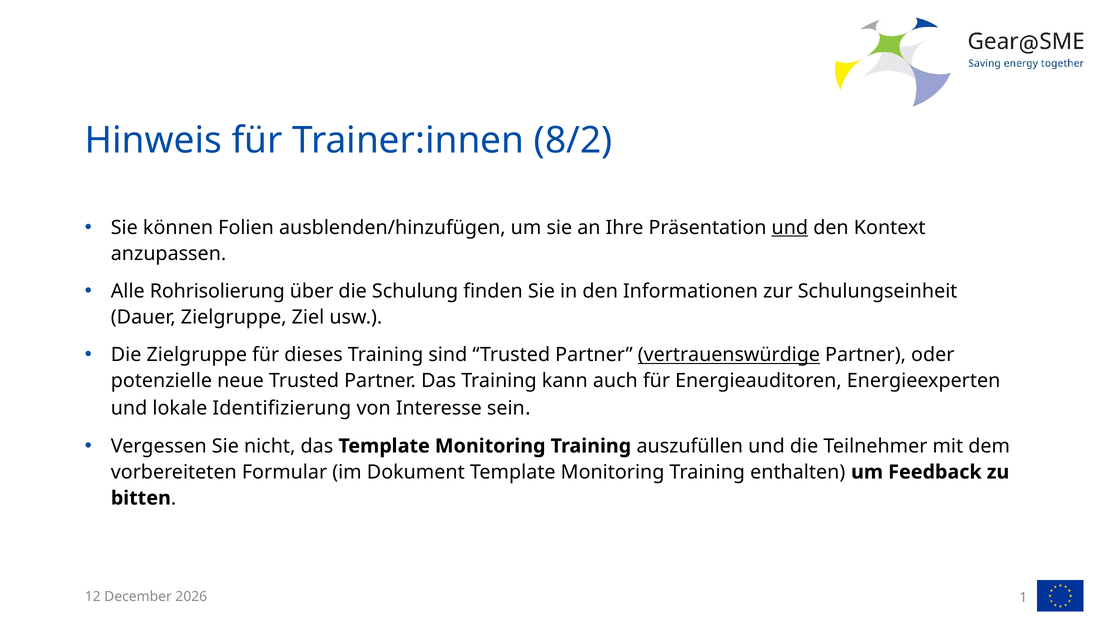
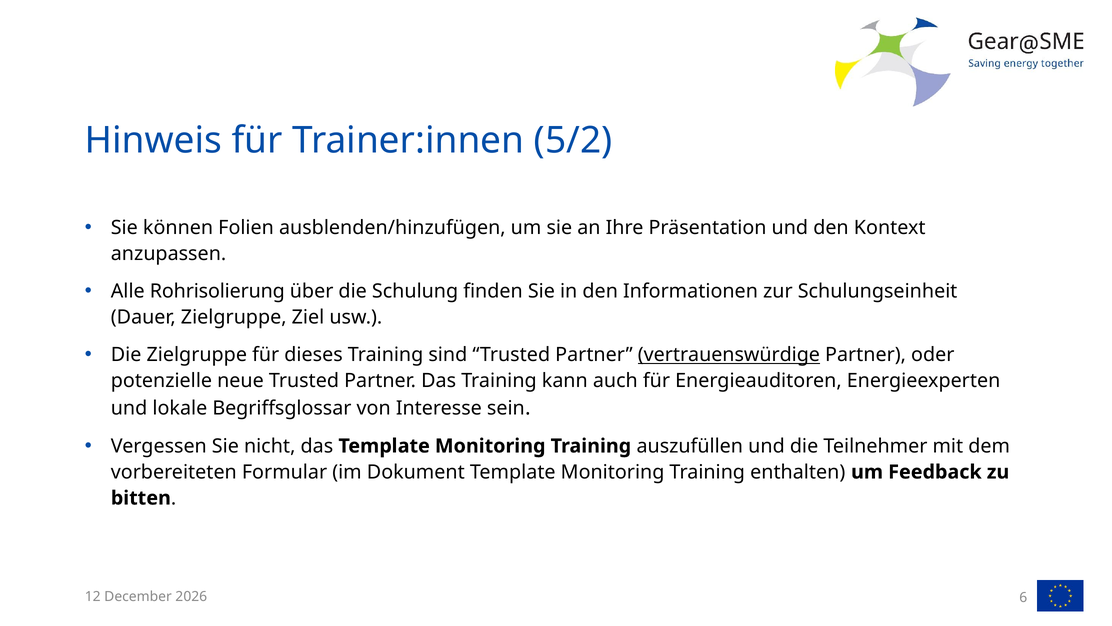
8/2: 8/2 -> 5/2
und at (790, 227) underline: present -> none
Identifizierung: Identifizierung -> Begriffsglossar
1: 1 -> 6
